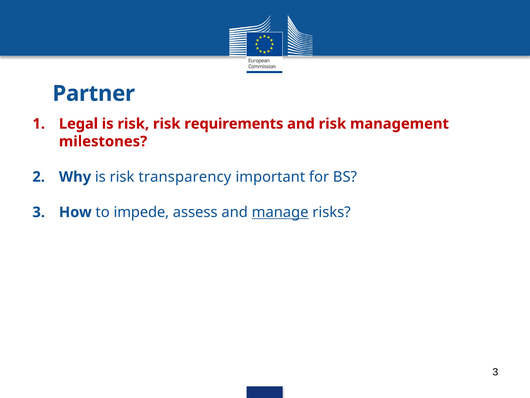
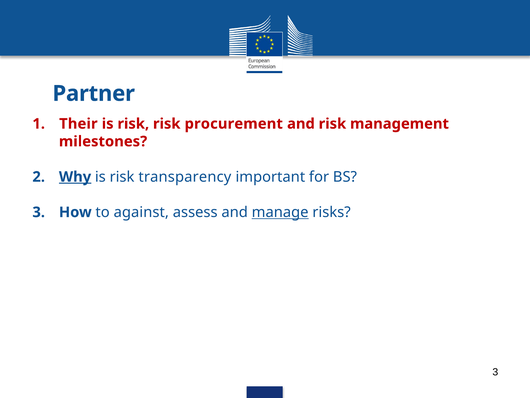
Legal: Legal -> Their
requirements: requirements -> procurement
Why underline: none -> present
impede: impede -> against
